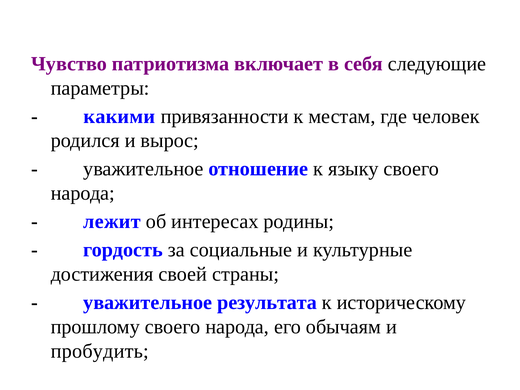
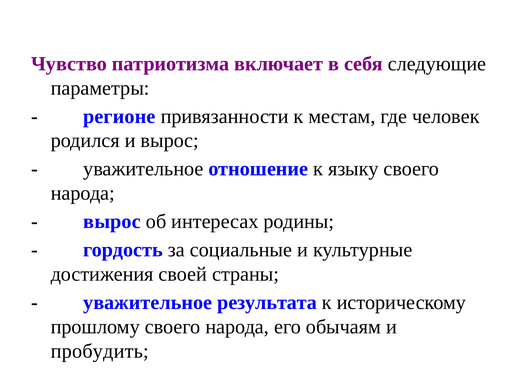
какими: какими -> регионе
лежит at (112, 222): лежит -> вырос
